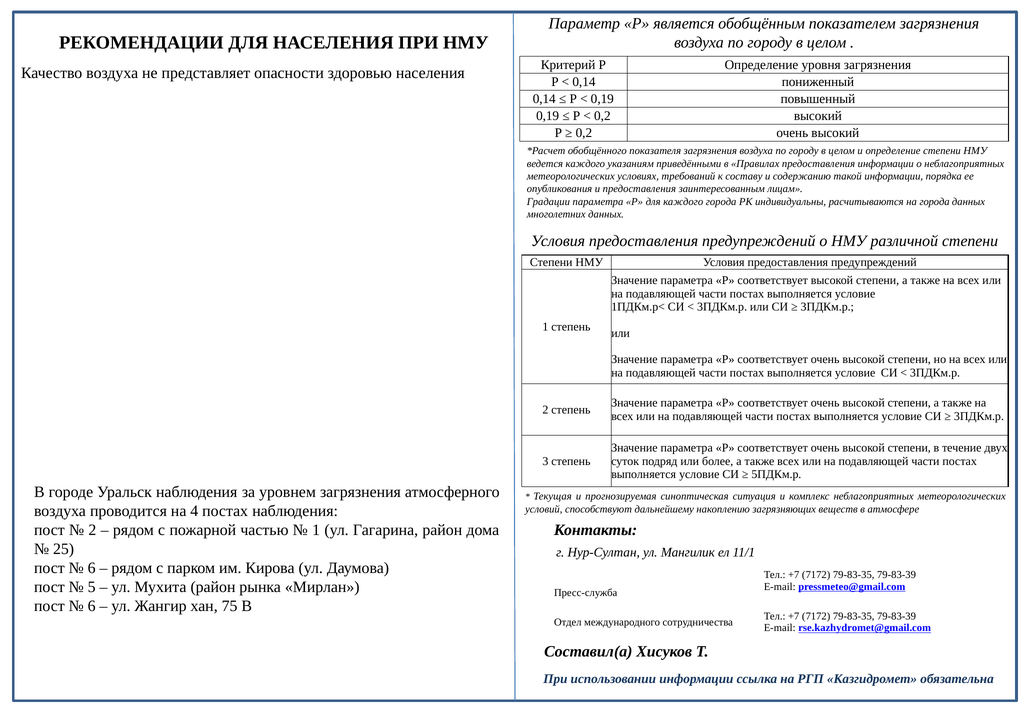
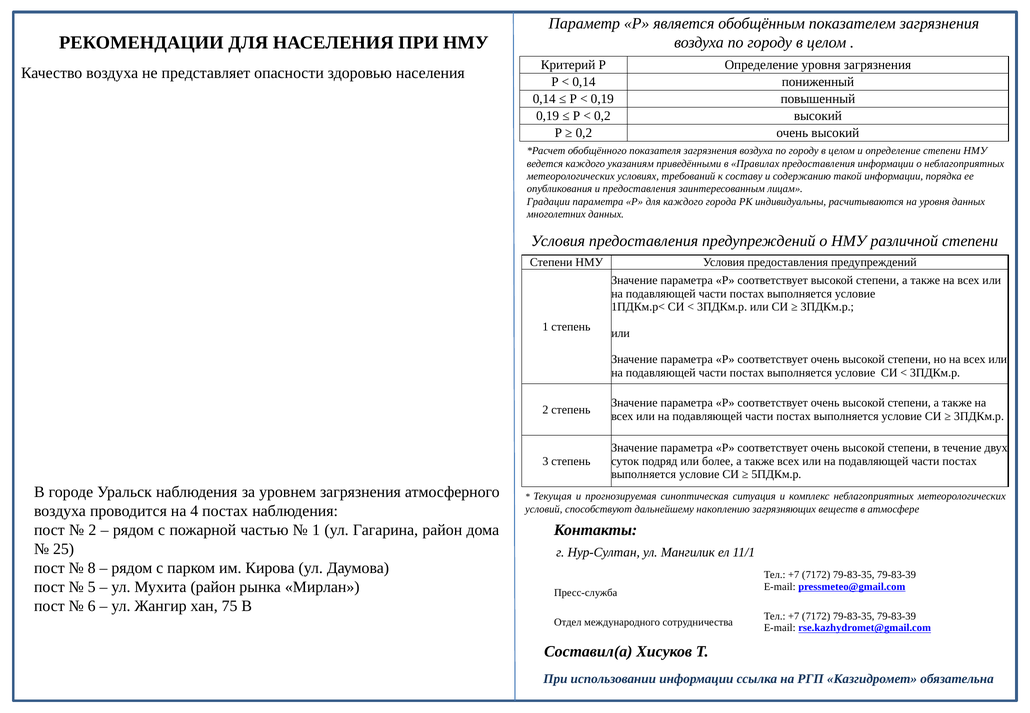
на города: города -> уровня
6 at (92, 568): 6 -> 8
